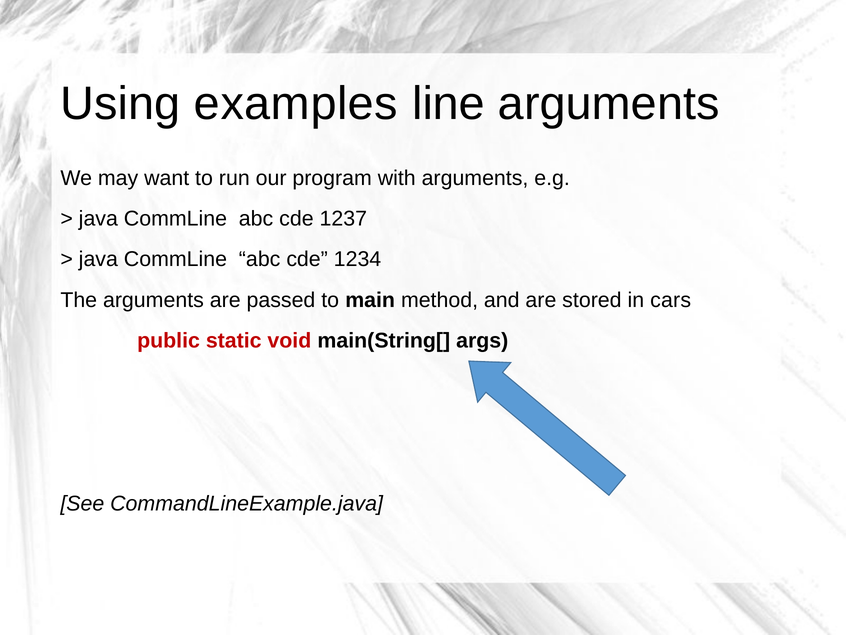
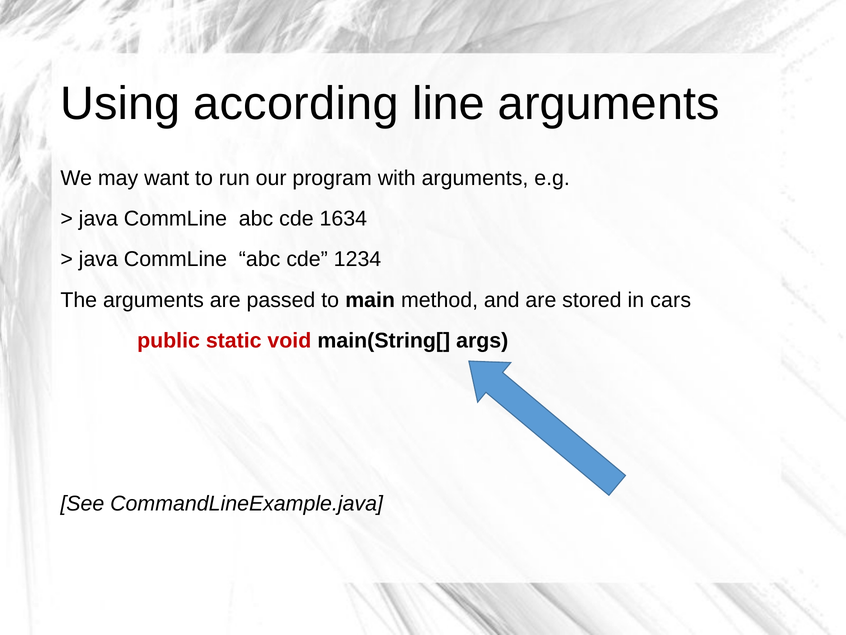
examples: examples -> according
1237: 1237 -> 1634
